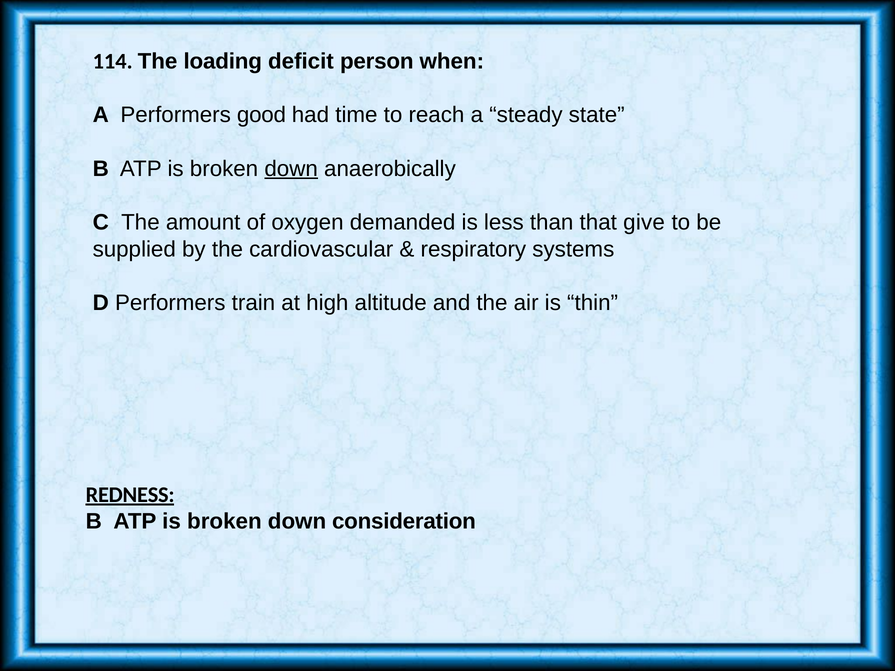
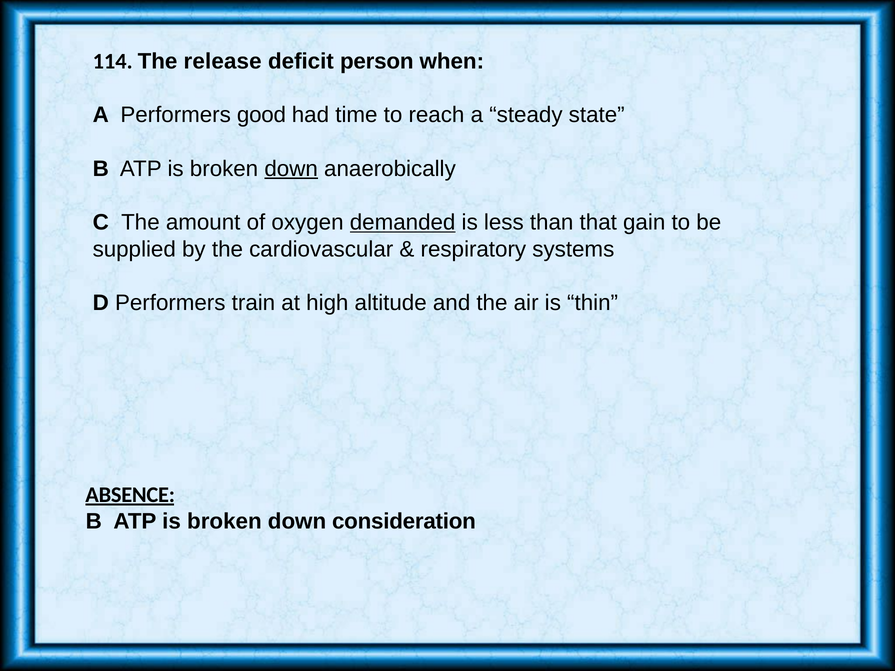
loading: loading -> release
demanded underline: none -> present
give: give -> gain
REDNESS: REDNESS -> ABSENCE
